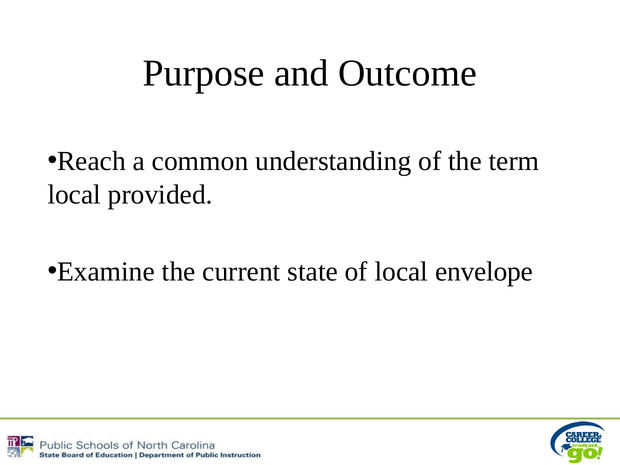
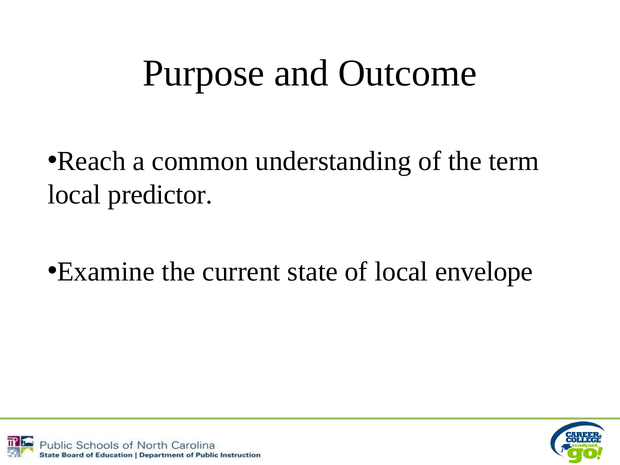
provided: provided -> predictor
